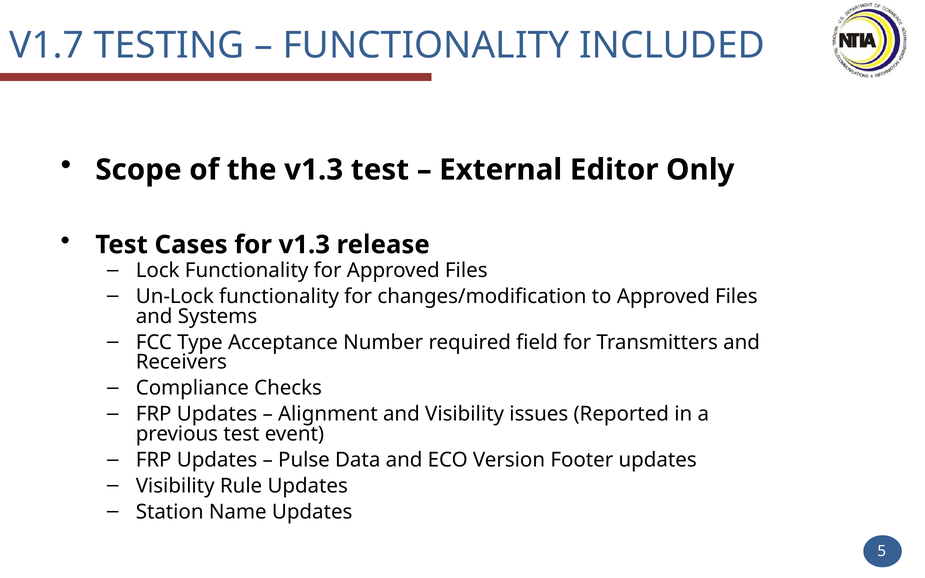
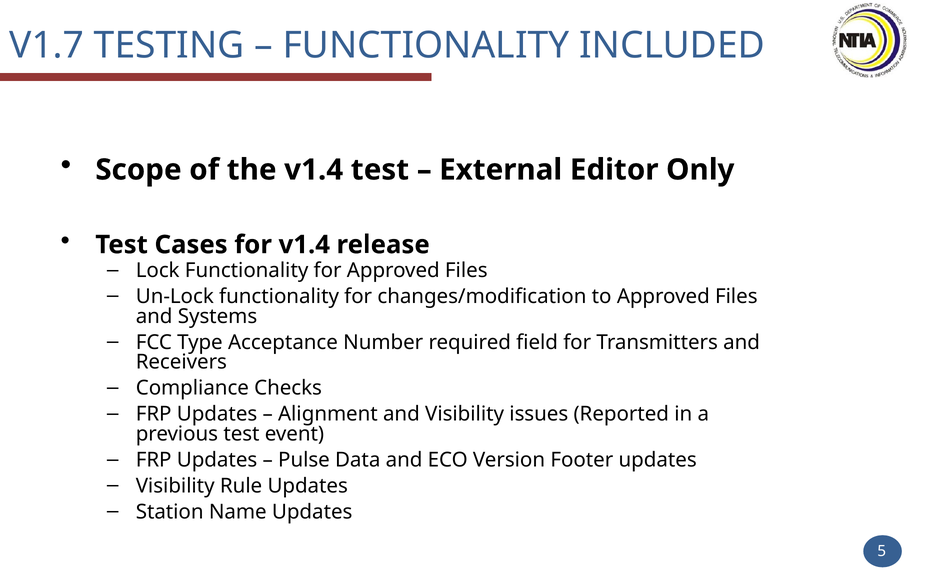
the v1.3: v1.3 -> v1.4
for v1.3: v1.3 -> v1.4
